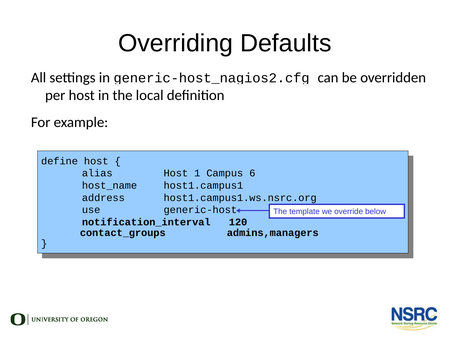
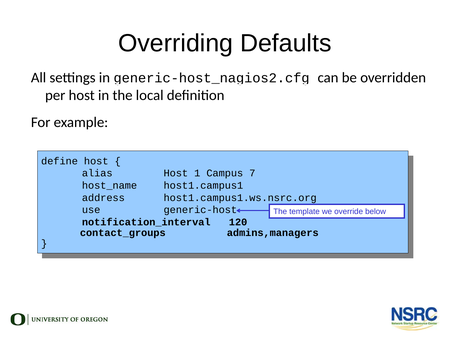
6: 6 -> 7
